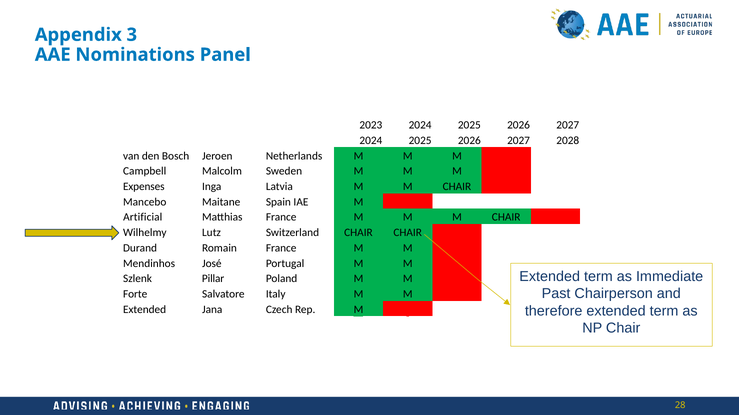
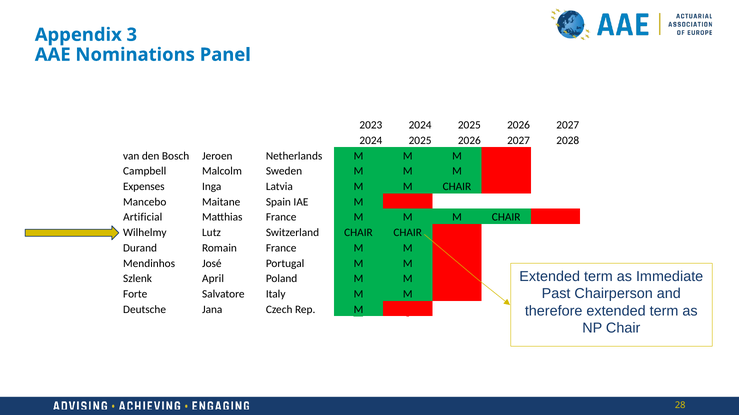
Pillar: Pillar -> April
Extended at (145, 310): Extended -> Deutsche
